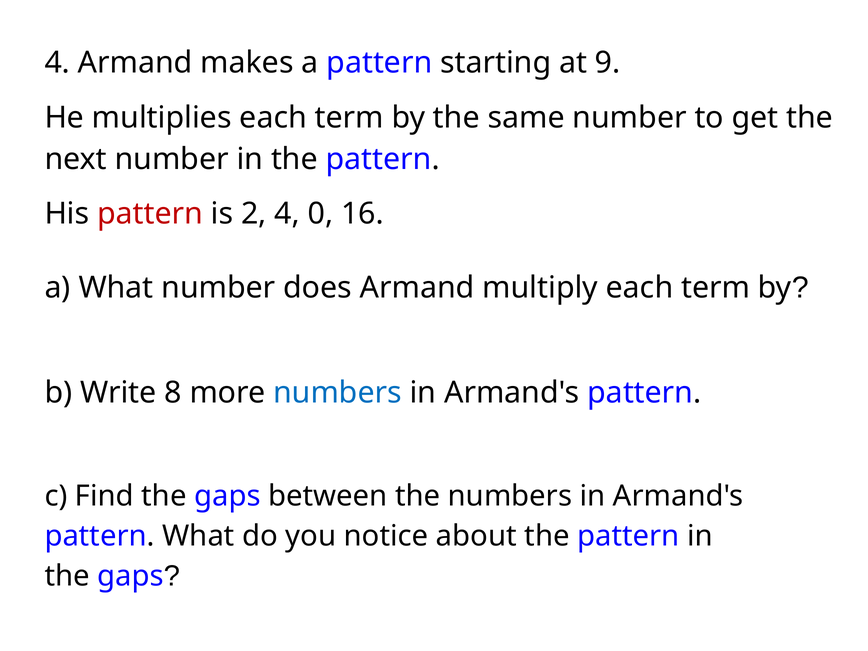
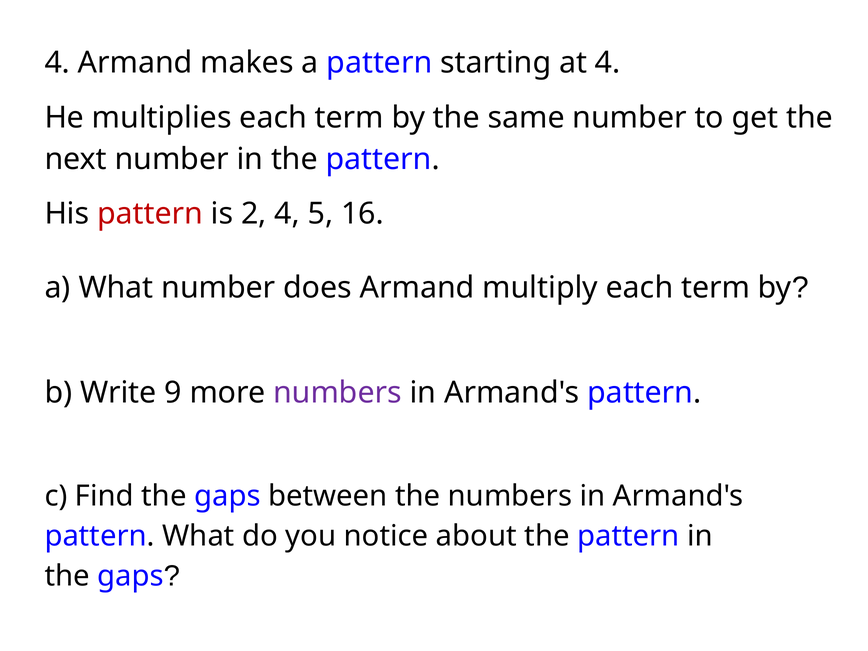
at 9: 9 -> 4
0: 0 -> 5
8: 8 -> 9
numbers at (337, 393) colour: blue -> purple
